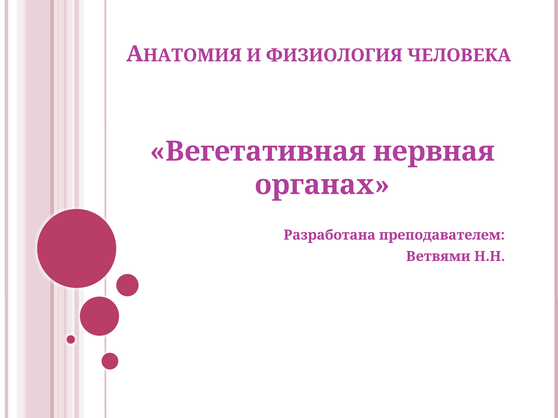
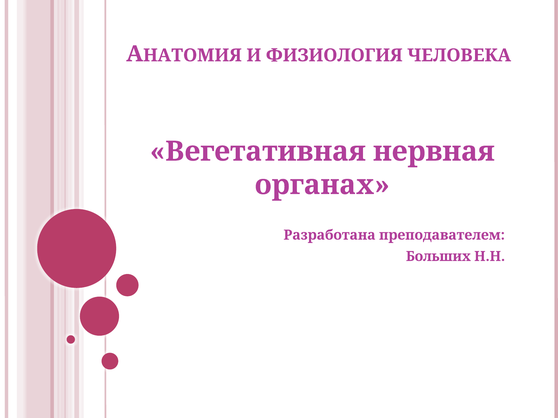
Ветвями: Ветвями -> Больших
